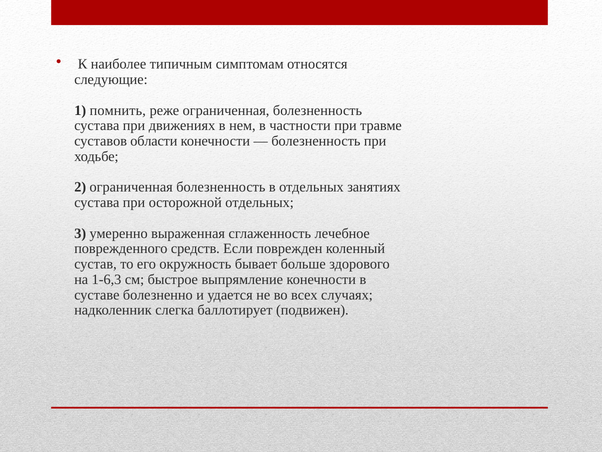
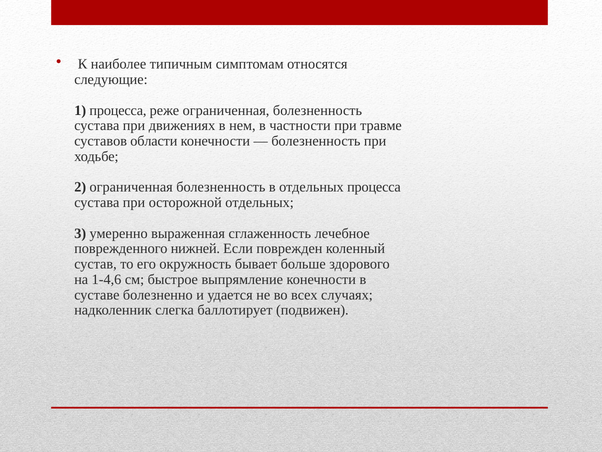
1 помнить: помнить -> процесса
отдельных занятиях: занятиях -> процесса
средств: средств -> нижней
1-6,3: 1-6,3 -> 1-4,6
